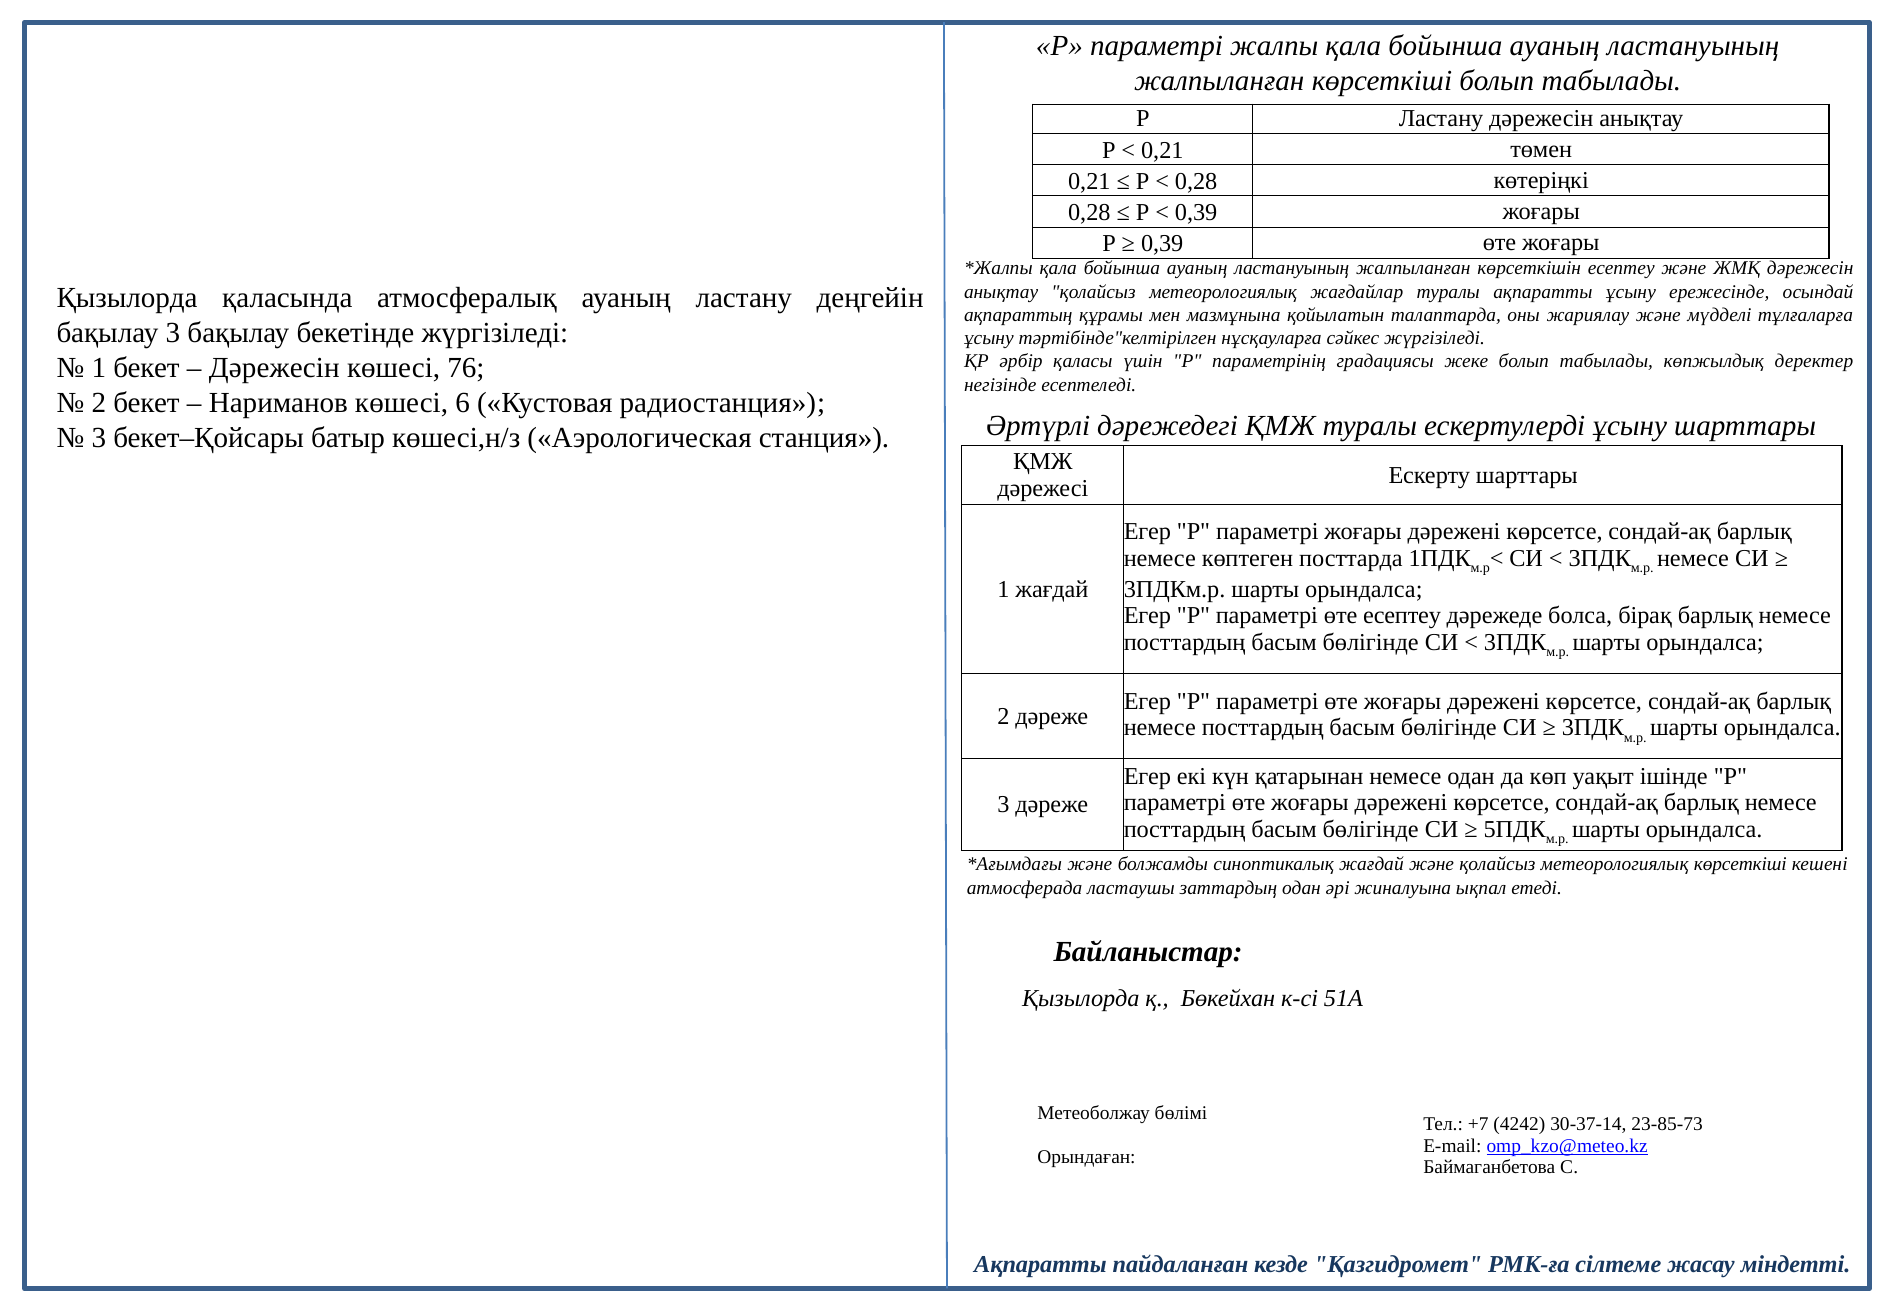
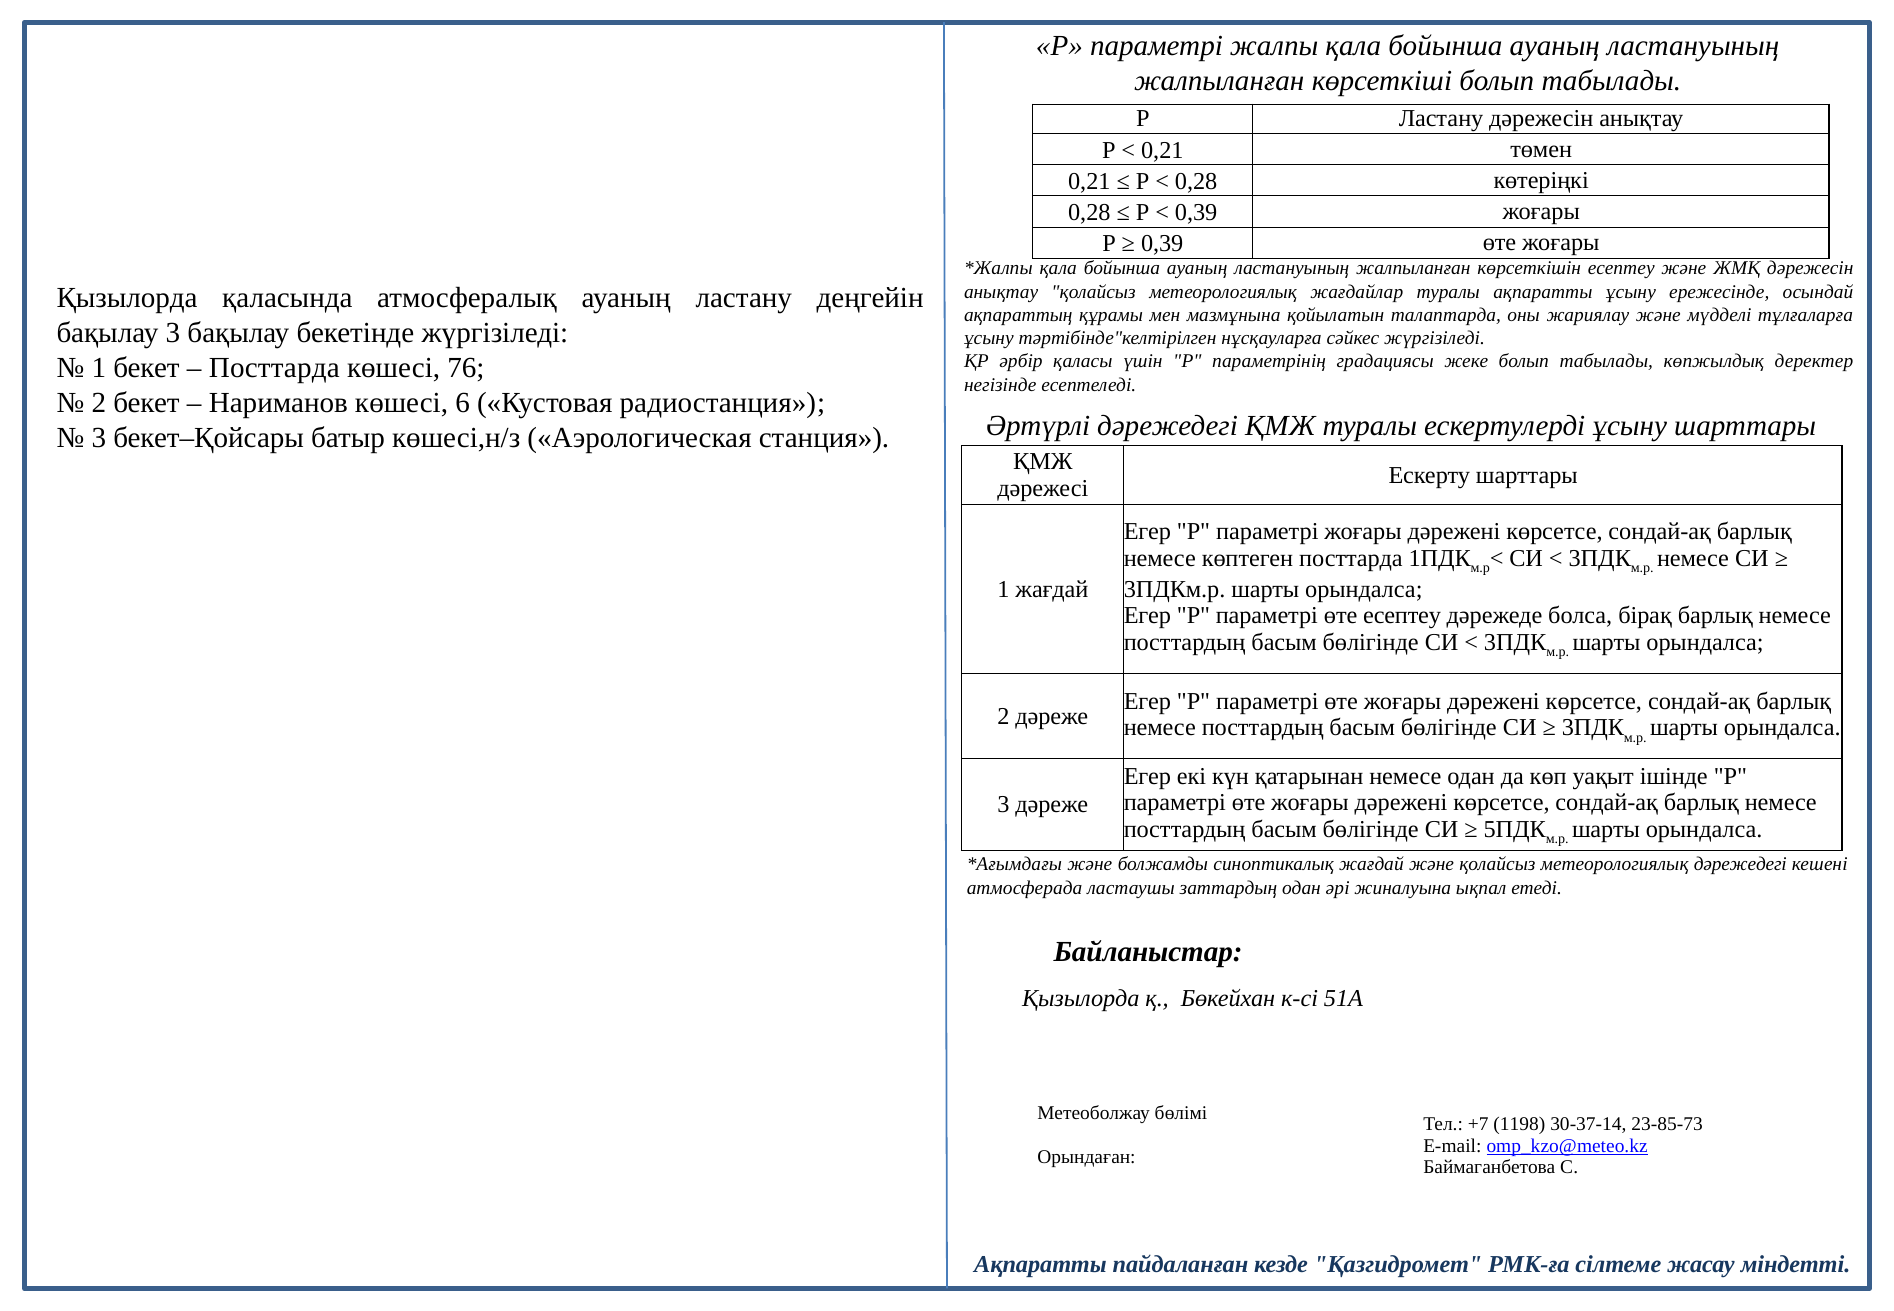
Дәрежесін at (274, 368): Дәрежесін -> Посттарда
метеорологиялық көрсеткіші: көрсеткіші -> дәрежедегі
4242: 4242 -> 1198
